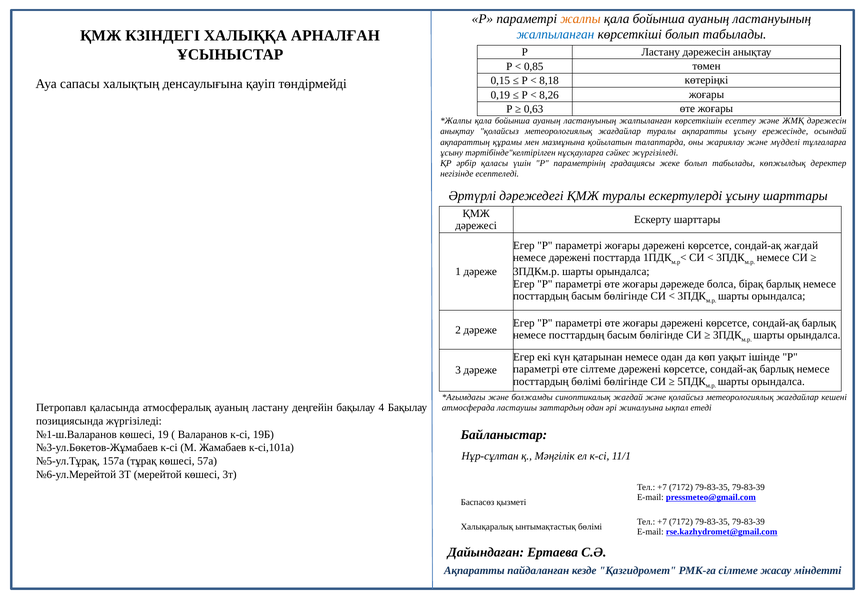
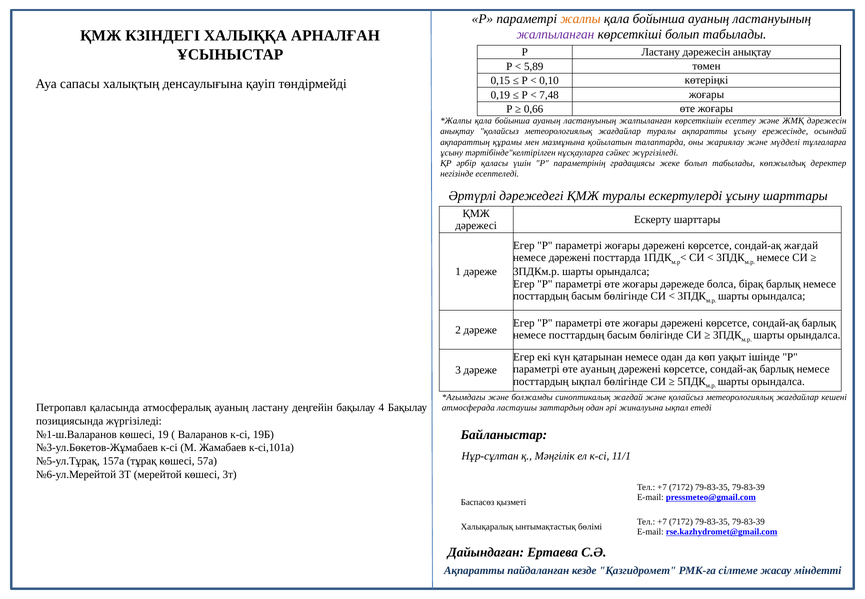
жалпыланған at (555, 35) colour: blue -> purple
0,85: 0,85 -> 5,89
8,18: 8,18 -> 0,10
8,26: 8,26 -> 7,48
0,63: 0,63 -> 0,66
өте сілтеме: сілтеме -> ауаның
посттардың бөлімі: бөлімі -> ықпал
